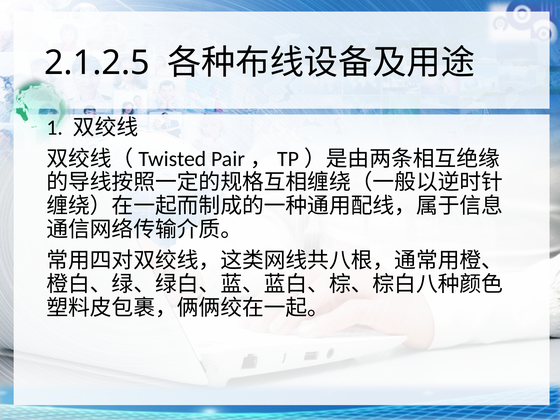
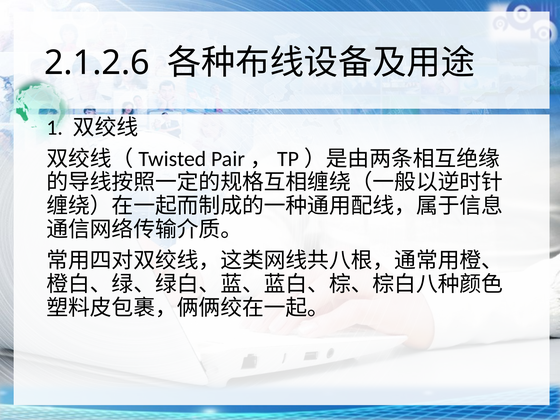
2.1.2.5: 2.1.2.5 -> 2.1.2.6
